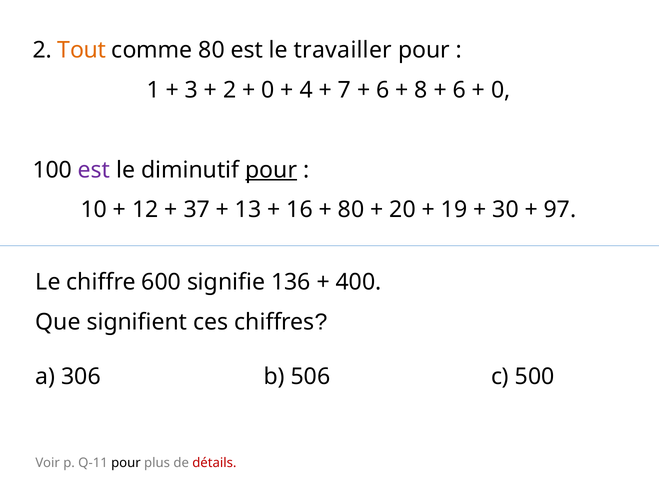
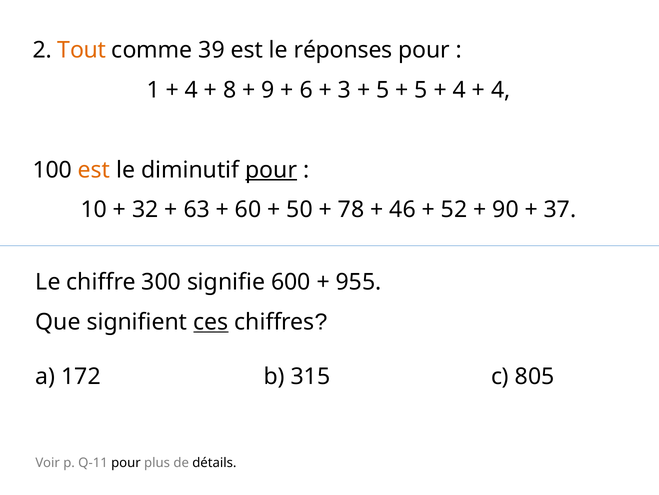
comme 80: 80 -> 39
travailler: travailler -> réponses
3 at (191, 90): 3 -> 4
2 at (230, 90): 2 -> 8
0 at (268, 90): 0 -> 9
4: 4 -> 6
7: 7 -> 3
6 at (383, 90): 6 -> 5
8 at (421, 90): 8 -> 5
6 at (459, 90): 6 -> 4
0 at (501, 90): 0 -> 4
est at (94, 170) colour: purple -> orange
12: 12 -> 32
37: 37 -> 63
13: 13 -> 60
16: 16 -> 50
80 at (351, 209): 80 -> 78
20: 20 -> 46
19: 19 -> 52
30: 30 -> 90
97: 97 -> 37
600: 600 -> 300
136: 136 -> 600
400: 400 -> 955
ces underline: none -> present
306: 306 -> 172
506: 506 -> 315
500: 500 -> 805
détails colour: red -> black
